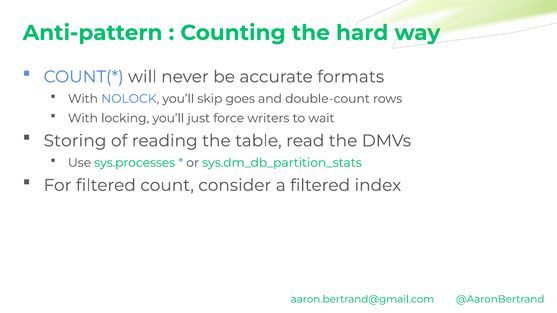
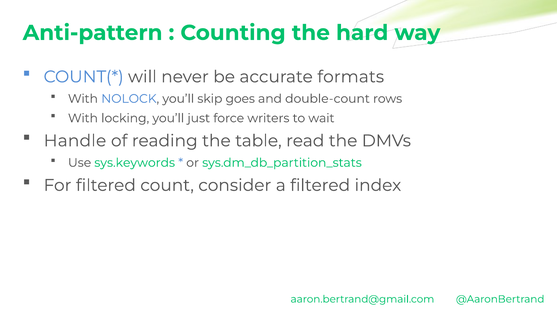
Storing: Storing -> Handle
sys.processes: sys.processes -> sys.keywords
